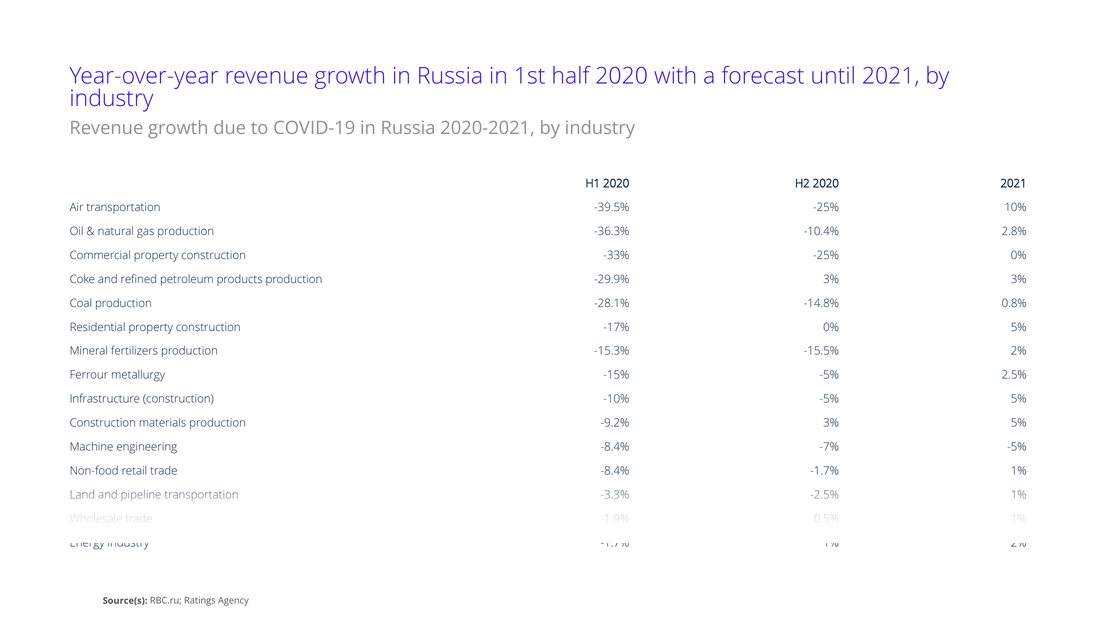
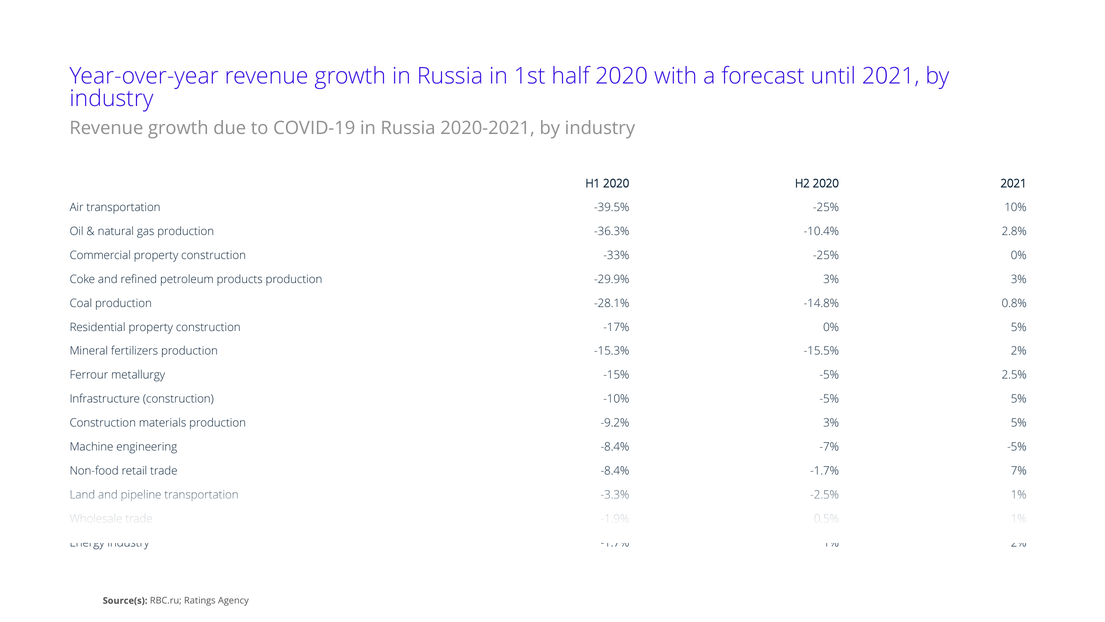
-8.4% -1.7% 1%: 1% -> 7%
